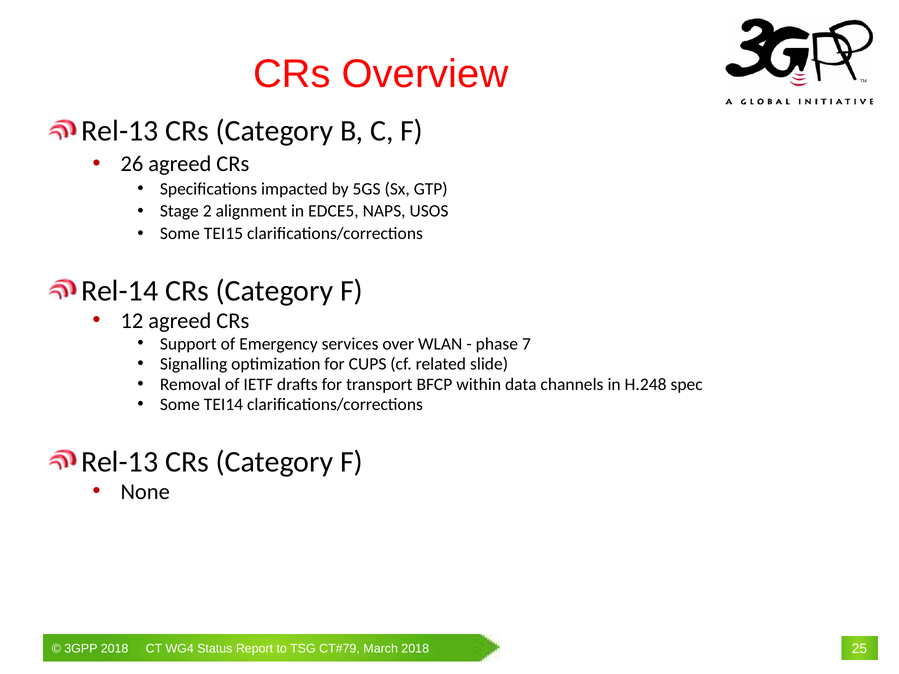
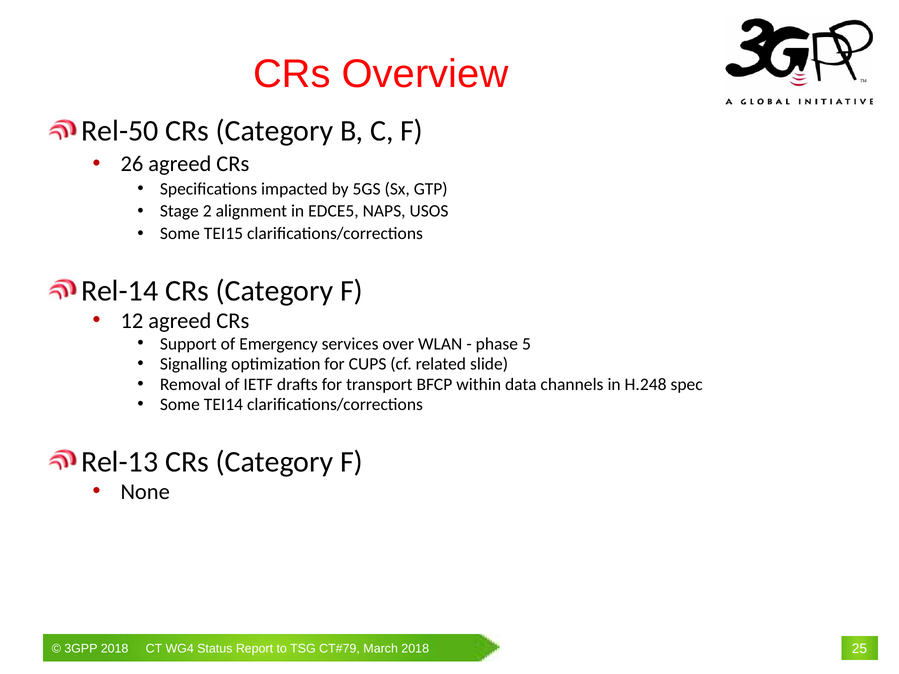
Rel-13 at (120, 131): Rel-13 -> Rel-50
7: 7 -> 5
